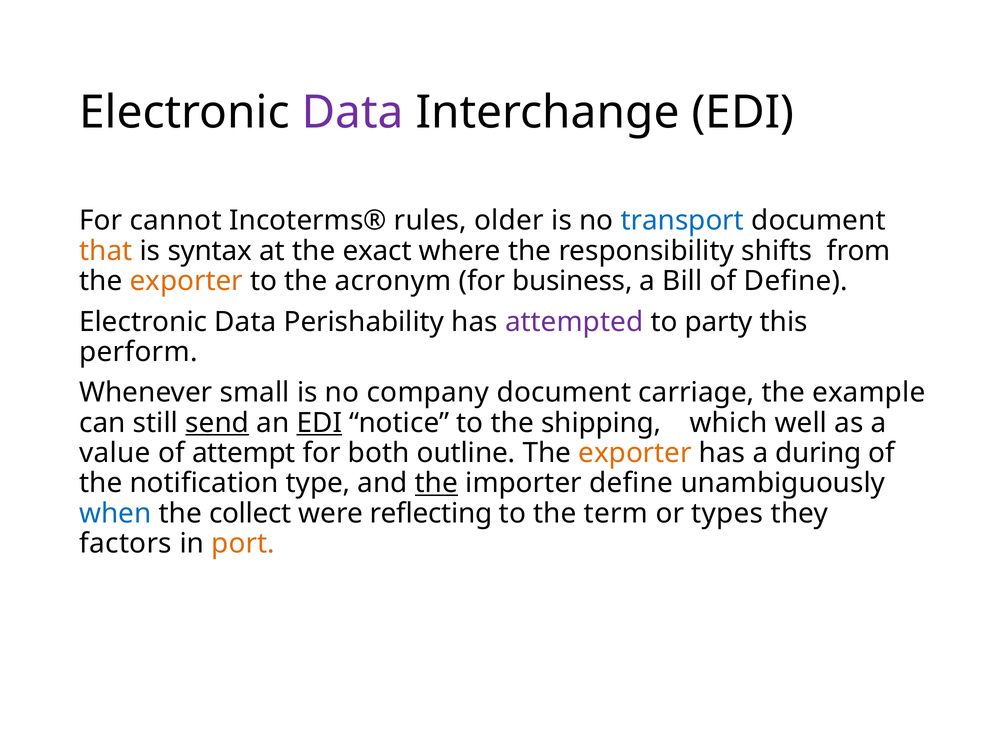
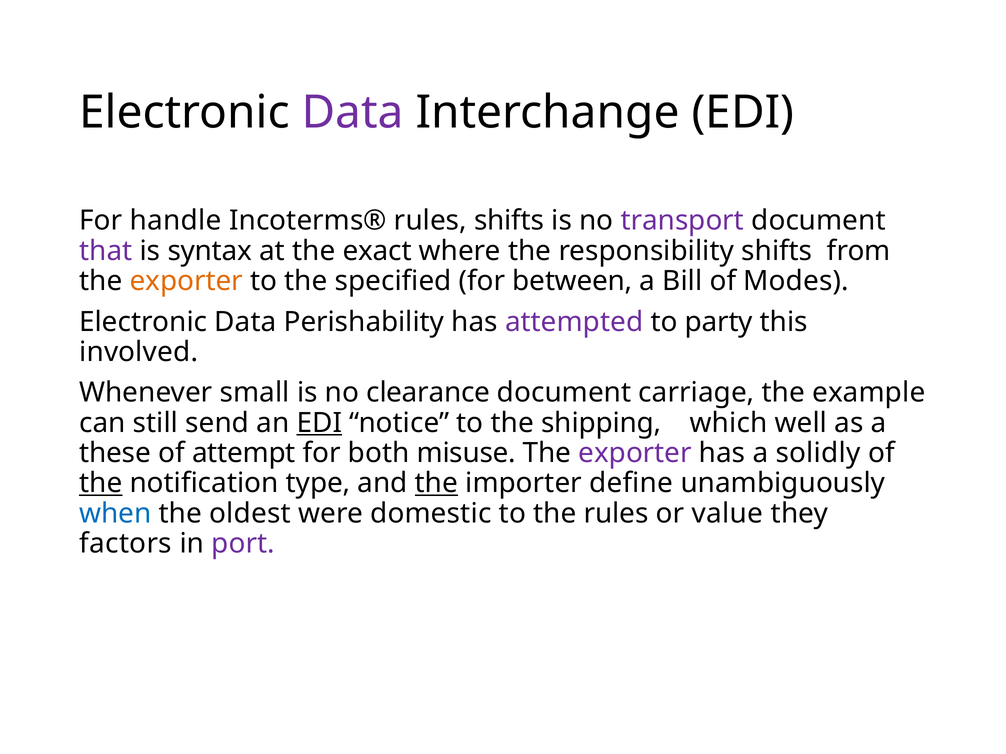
cannot: cannot -> handle
rules older: older -> shifts
transport colour: blue -> purple
that colour: orange -> purple
acronym: acronym -> specified
business: business -> between
of Define: Define -> Modes
perform: perform -> involved
company: company -> clearance
send underline: present -> none
value: value -> these
outline: outline -> misuse
exporter at (635, 453) colour: orange -> purple
during: during -> solidly
the at (101, 484) underline: none -> present
collect: collect -> oldest
reflecting: reflecting -> domestic
the term: term -> rules
types: types -> value
port colour: orange -> purple
